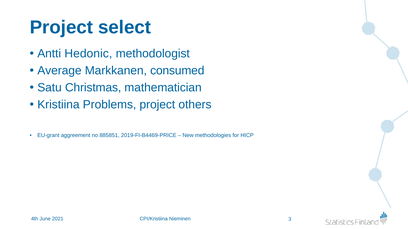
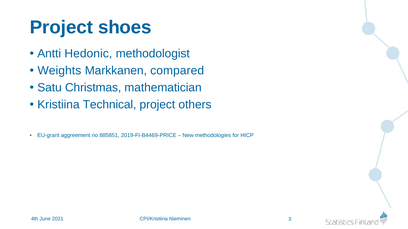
select: select -> shoes
Average: Average -> Weights
consumed: consumed -> compared
Problems: Problems -> Technical
